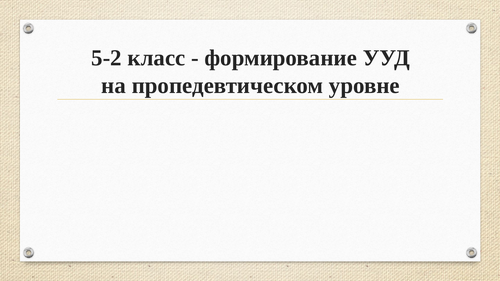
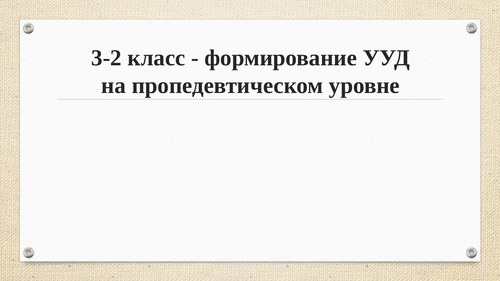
5-2: 5-2 -> 3-2
